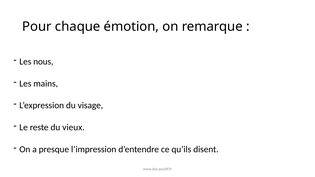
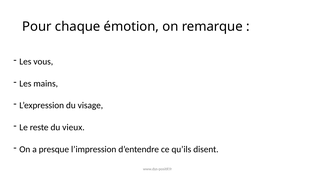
nous: nous -> vous
